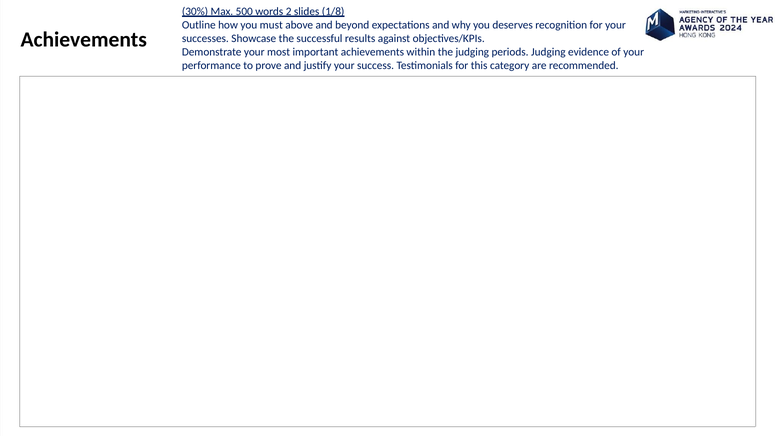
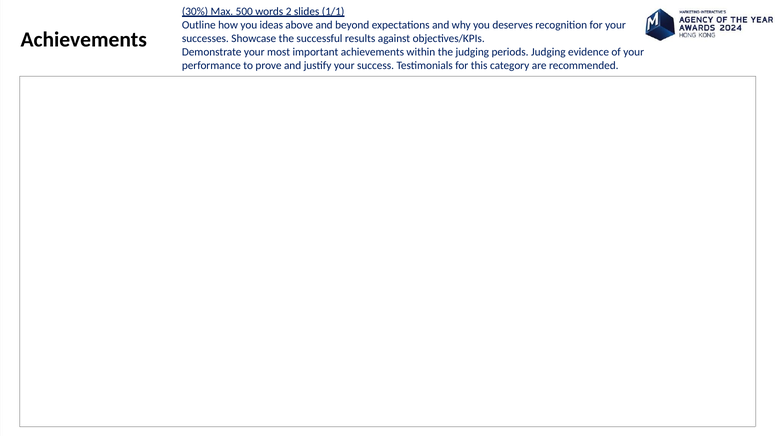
1/8: 1/8 -> 1/1
must: must -> ideas
